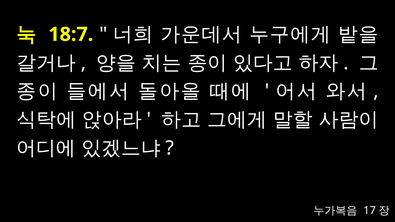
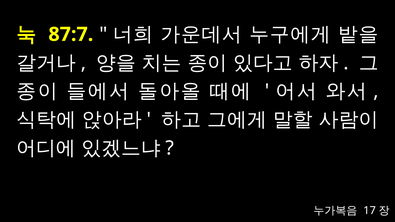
18:7: 18:7 -> 87:7
